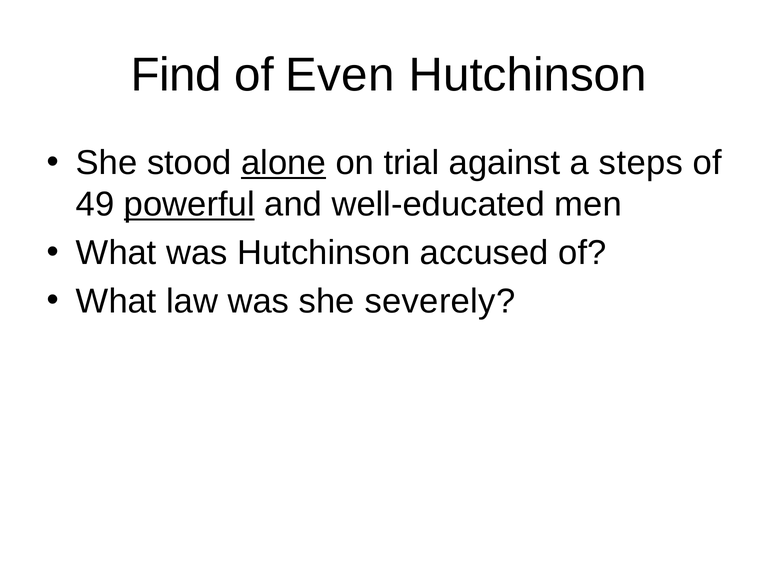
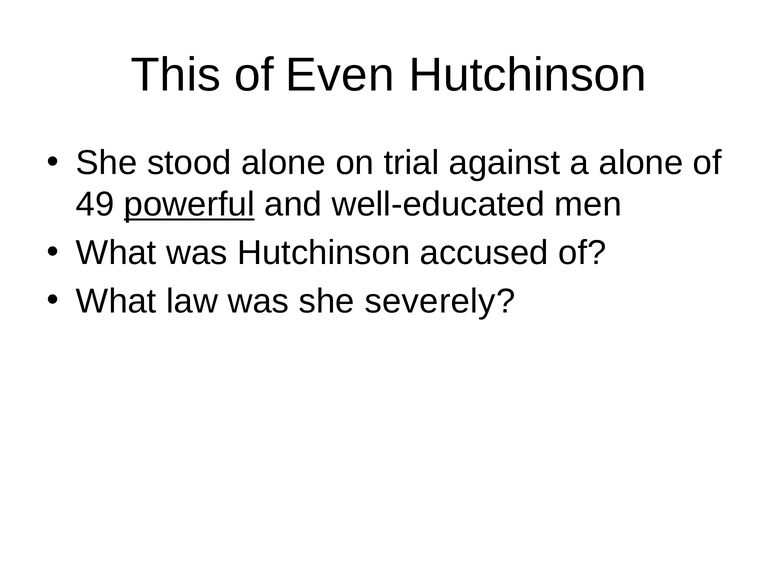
Find: Find -> This
alone at (283, 163) underline: present -> none
a steps: steps -> alone
